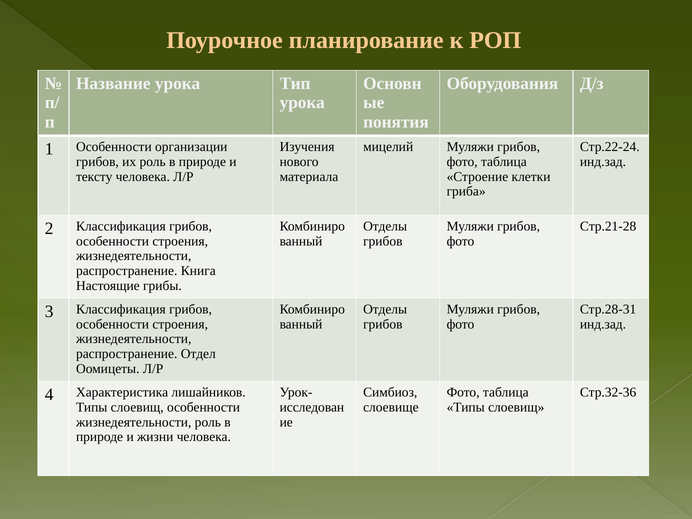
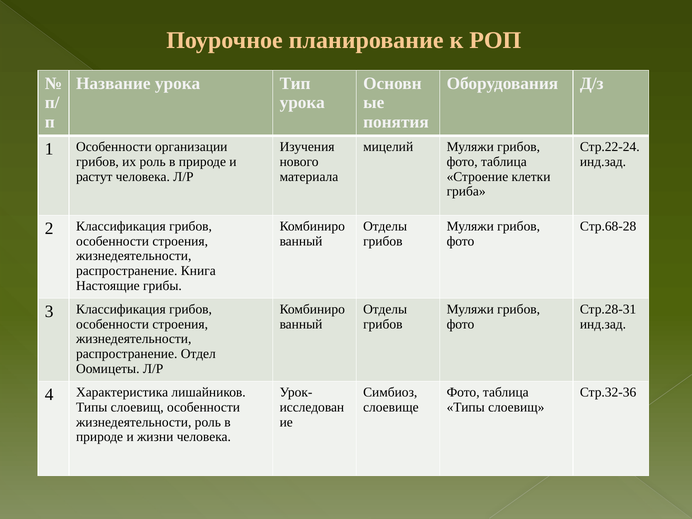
тексту: тексту -> растут
Стр.21-28: Стр.21-28 -> Стр.68-28
